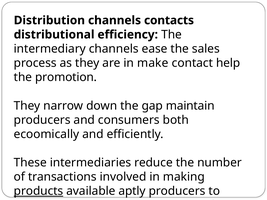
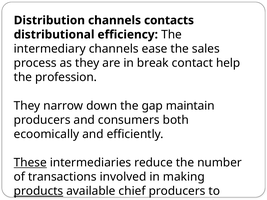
make: make -> break
promotion: promotion -> profession
These underline: none -> present
aptly: aptly -> chief
